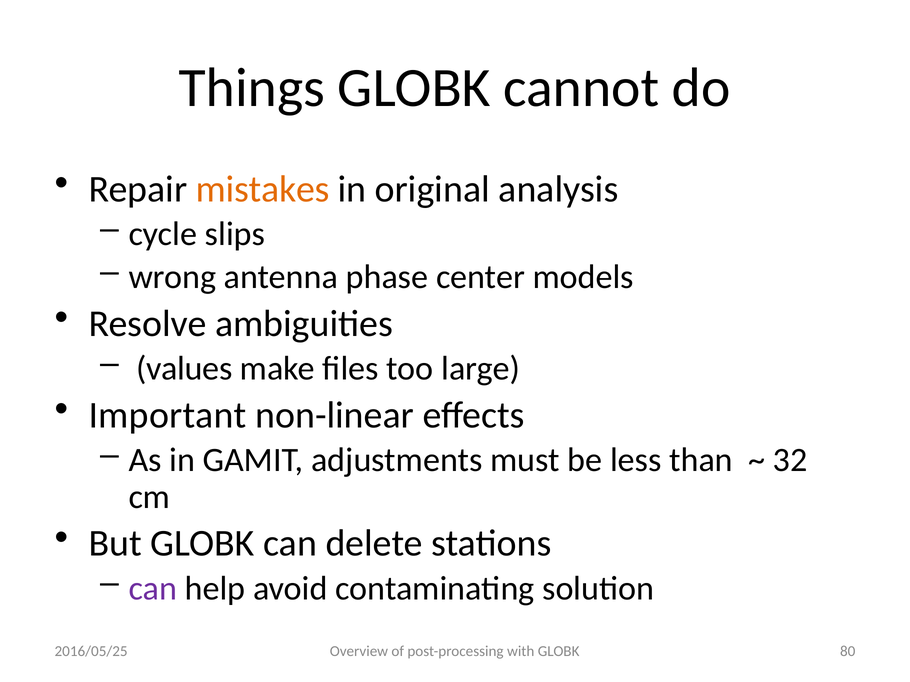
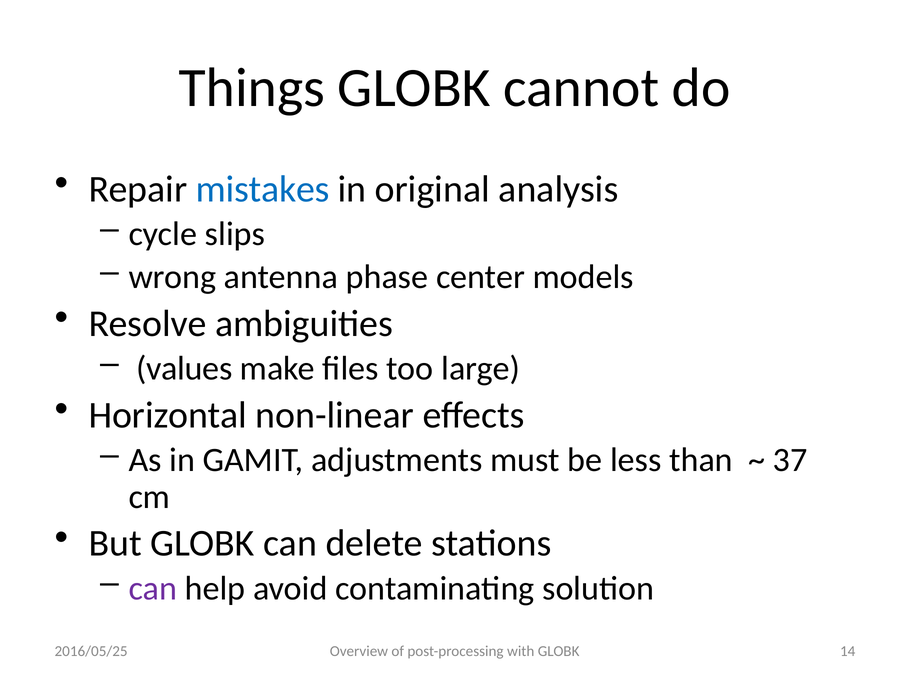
mistakes colour: orange -> blue
Important: Important -> Horizontal
32: 32 -> 37
80: 80 -> 14
